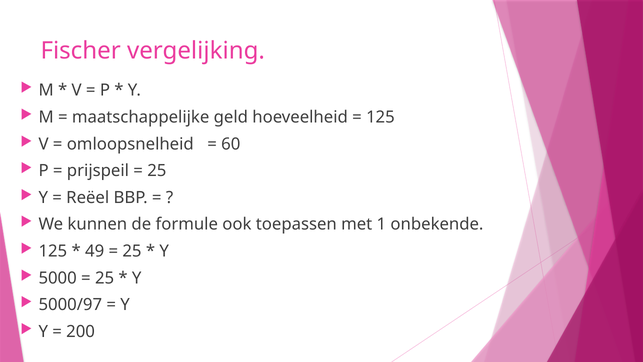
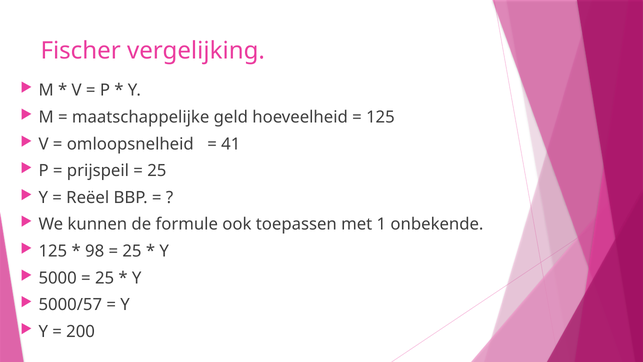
60: 60 -> 41
49: 49 -> 98
5000/97: 5000/97 -> 5000/57
